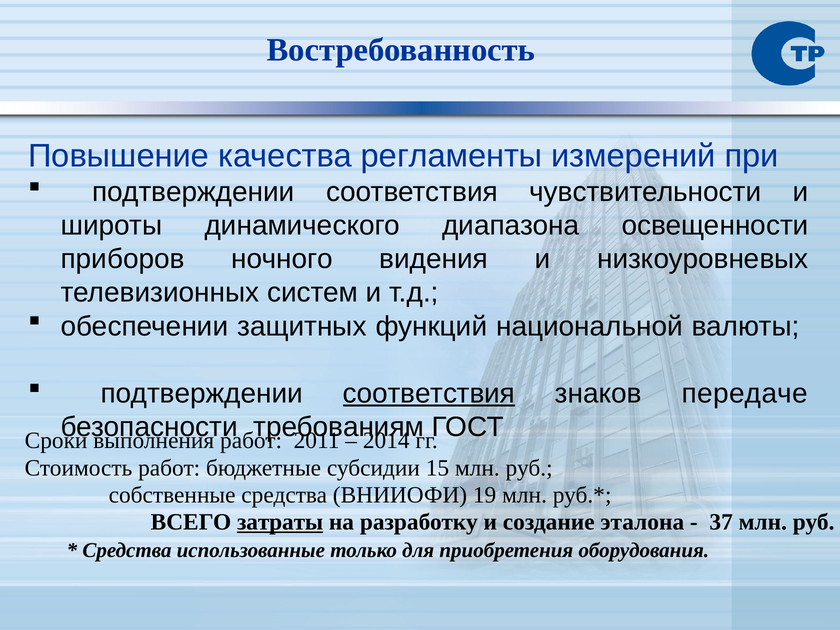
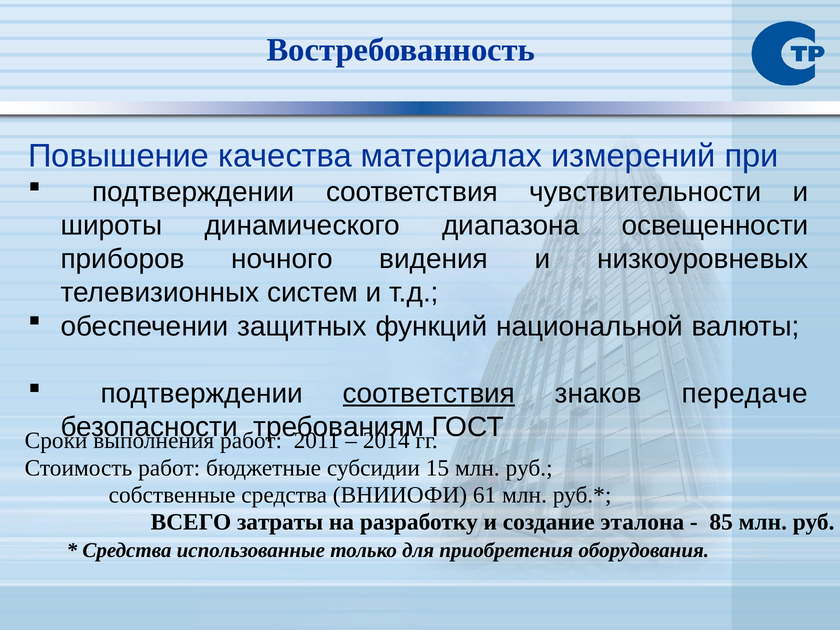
регламенты: регламенты -> материалах
19: 19 -> 61
затраты underline: present -> none
37: 37 -> 85
